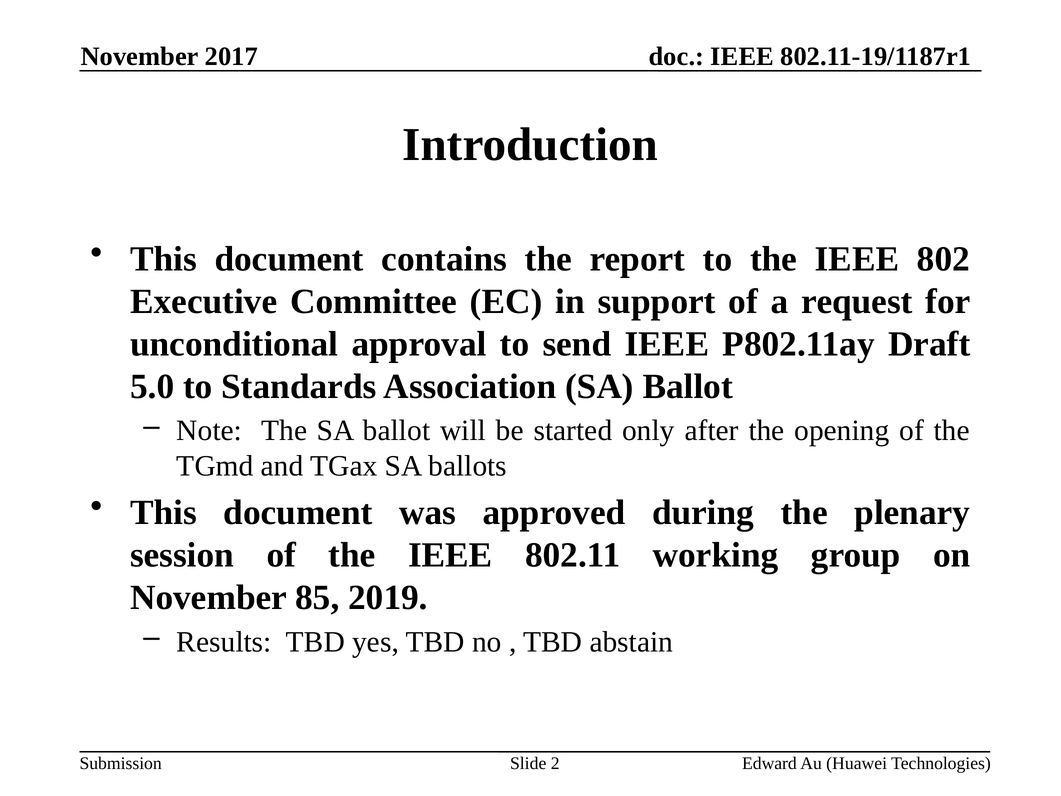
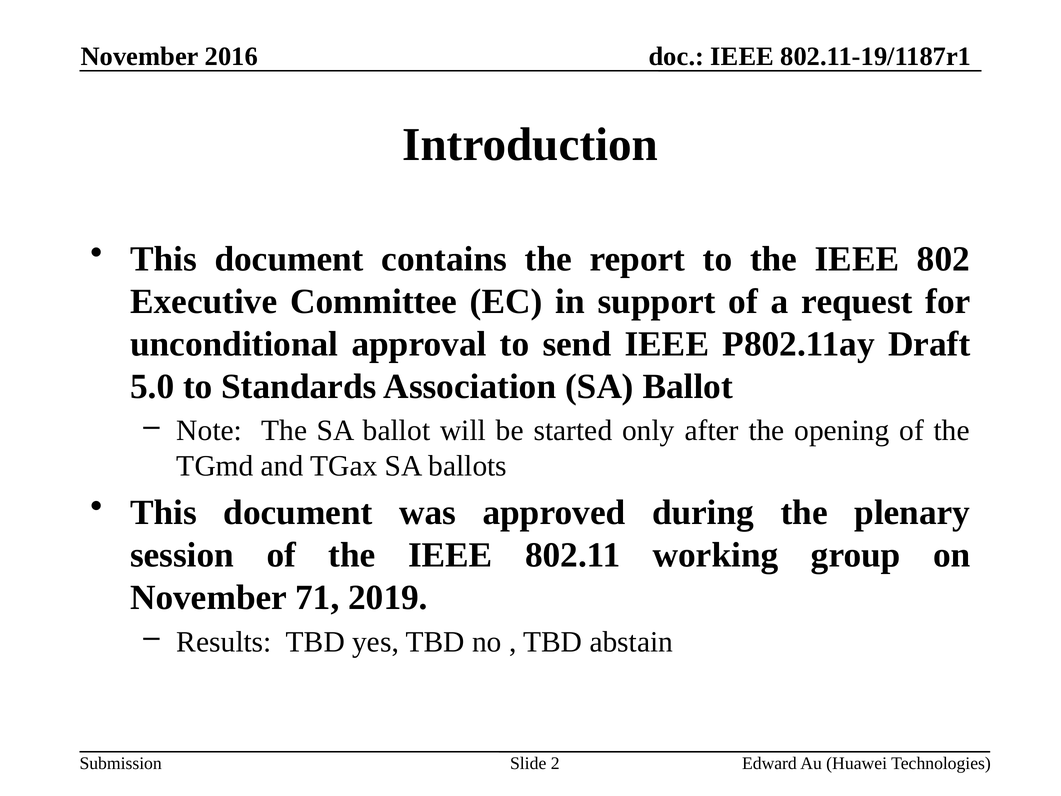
2017: 2017 -> 2016
85: 85 -> 71
